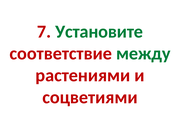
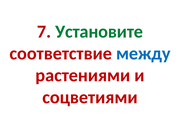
между colour: green -> blue
